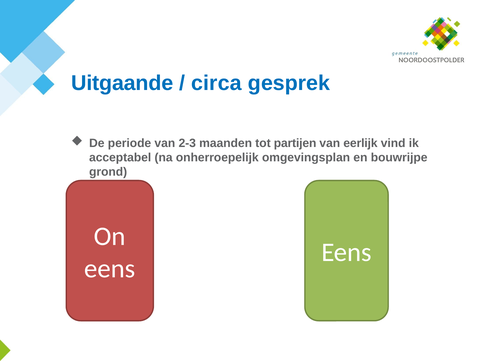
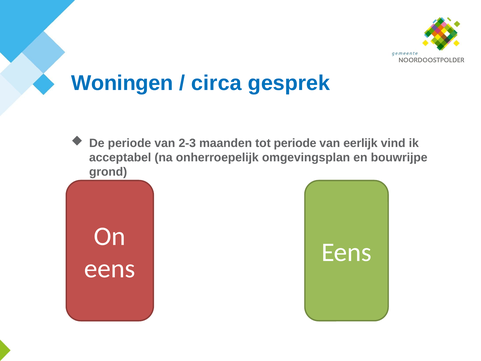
Uitgaande: Uitgaande -> Woningen
tot partijen: partijen -> periode
